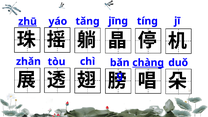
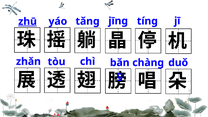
chànɡ underline: present -> none
